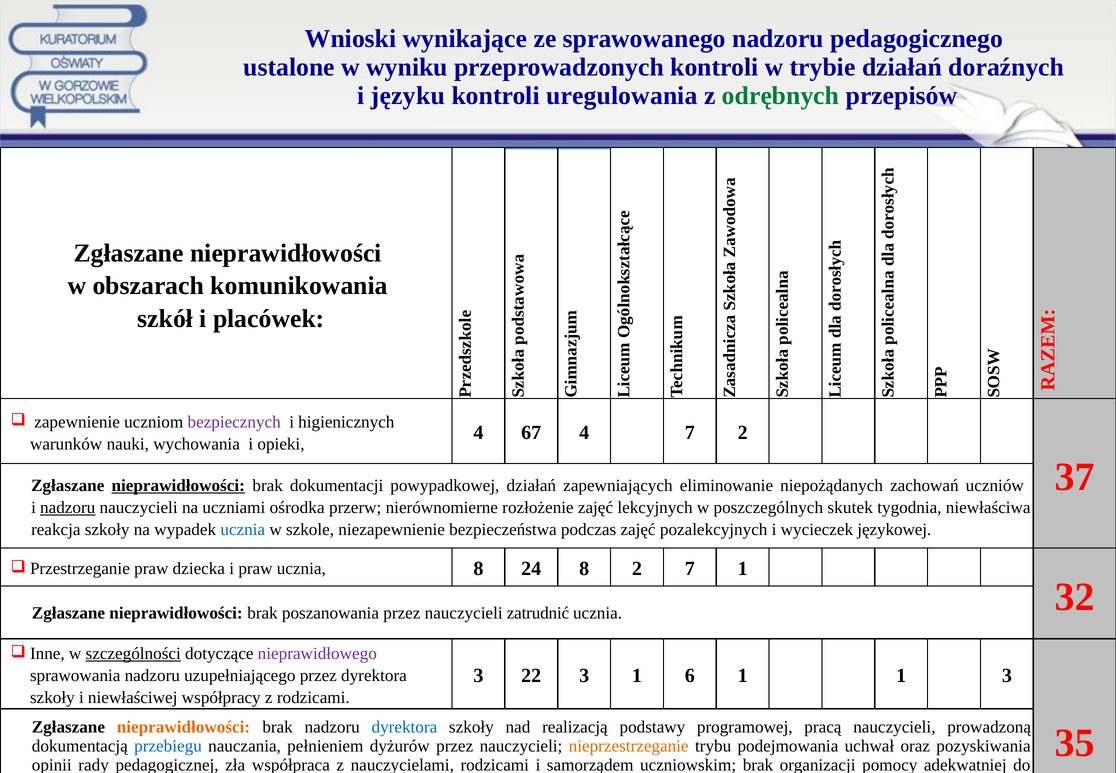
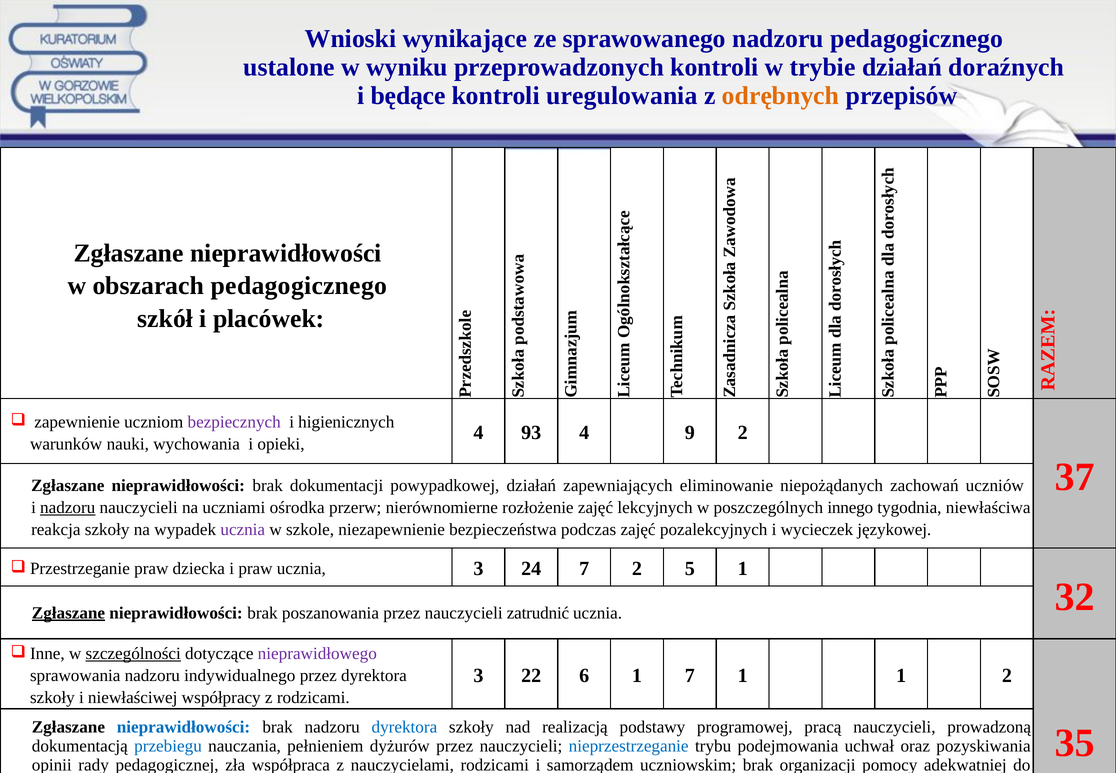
języku: języku -> będące
odrębnych colour: green -> orange
obszarach komunikowania: komunikowania -> pedagogicznego
67: 67 -> 93
4 7: 7 -> 9
nieprawidłowości at (178, 485) underline: present -> none
skutek: skutek -> innego
ucznia at (243, 529) colour: blue -> purple
ucznia 8: 8 -> 3
24 8: 8 -> 7
2 7: 7 -> 5
Zgłaszane at (68, 613) underline: none -> present
22 3: 3 -> 6
1 6: 6 -> 7
1 3: 3 -> 2
nadzoru uzupełniającego: uzupełniającego -> indywidualnego
nieprawidłowości at (183, 727) colour: orange -> blue
nieprzestrzeganie colour: orange -> blue
